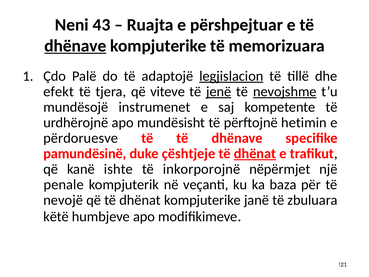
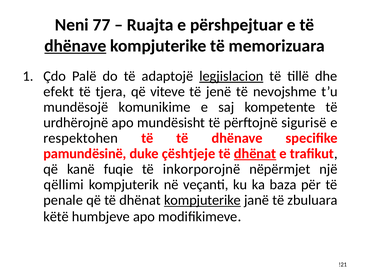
43: 43 -> 77
jenë underline: present -> none
nevojshme underline: present -> none
instrumenet: instrumenet -> komunikime
hetimin: hetimin -> sigurisë
përdoruesve: përdoruesve -> respektohen
ishte: ishte -> fuqie
penale: penale -> qëllimi
nevojë: nevojë -> penale
kompjuterike at (202, 200) underline: none -> present
